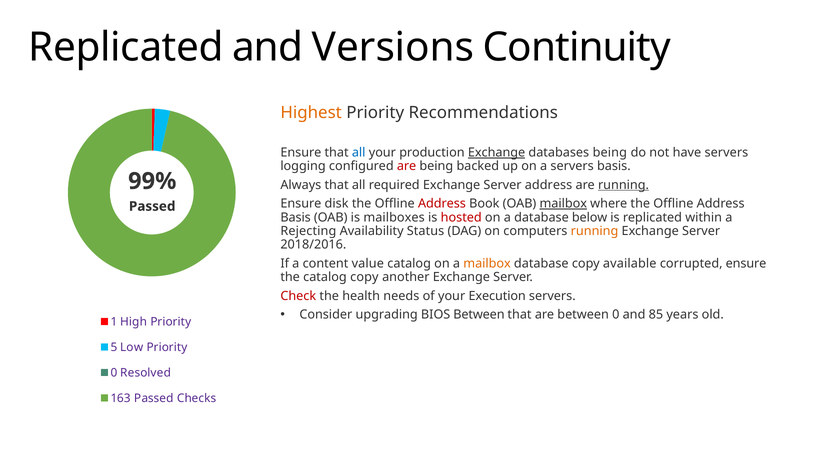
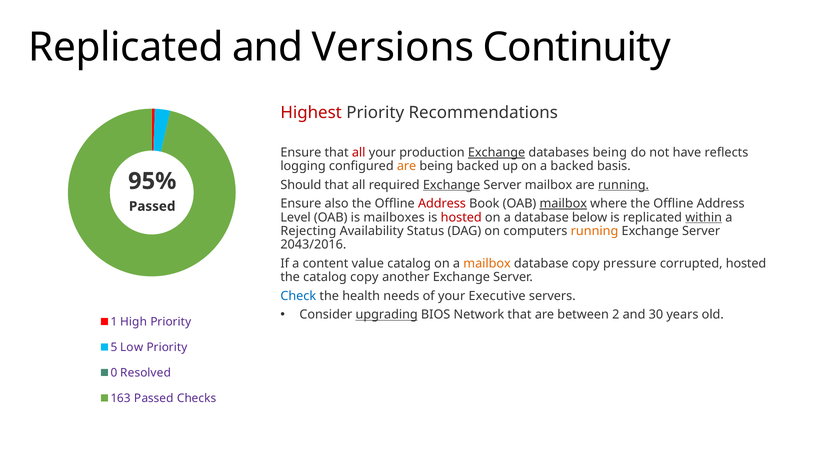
Highest colour: orange -> red
all at (359, 153) colour: blue -> red
have servers: servers -> reflects
are at (407, 166) colour: red -> orange
a servers: servers -> backed
99%: 99% -> 95%
Always: Always -> Should
Exchange at (452, 185) underline: none -> present
Server address: address -> mailbox
disk: disk -> also
Basis at (296, 217): Basis -> Level
within underline: none -> present
2018/2016: 2018/2016 -> 2043/2016
available: available -> pressure
corrupted ensure: ensure -> hosted
Check colour: red -> blue
Execution: Execution -> Executive
upgrading underline: none -> present
BIOS Between: Between -> Network
between 0: 0 -> 2
85: 85 -> 30
